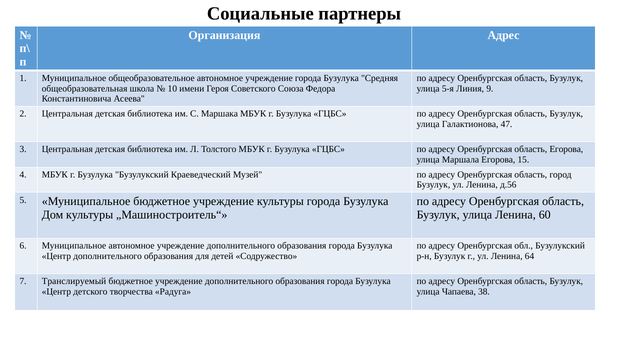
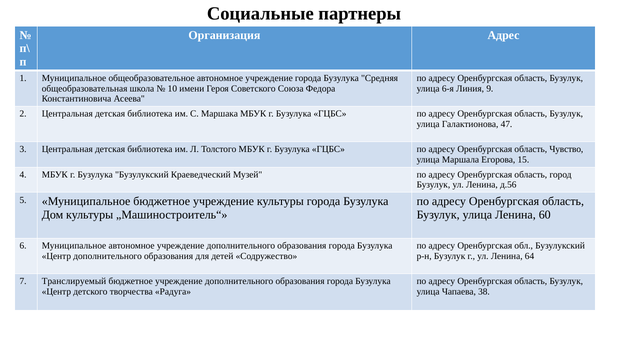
5-я: 5-я -> 6-я
область Егорова: Егорова -> Чувство
